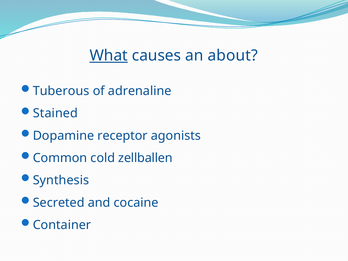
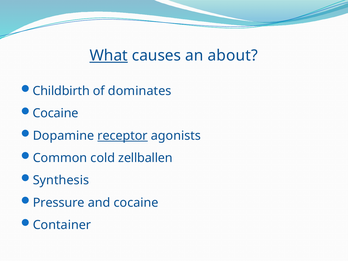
Tuberous: Tuberous -> Childbirth
adrenaline: adrenaline -> dominates
Stained at (55, 113): Stained -> Cocaine
receptor underline: none -> present
Secreted: Secreted -> Pressure
